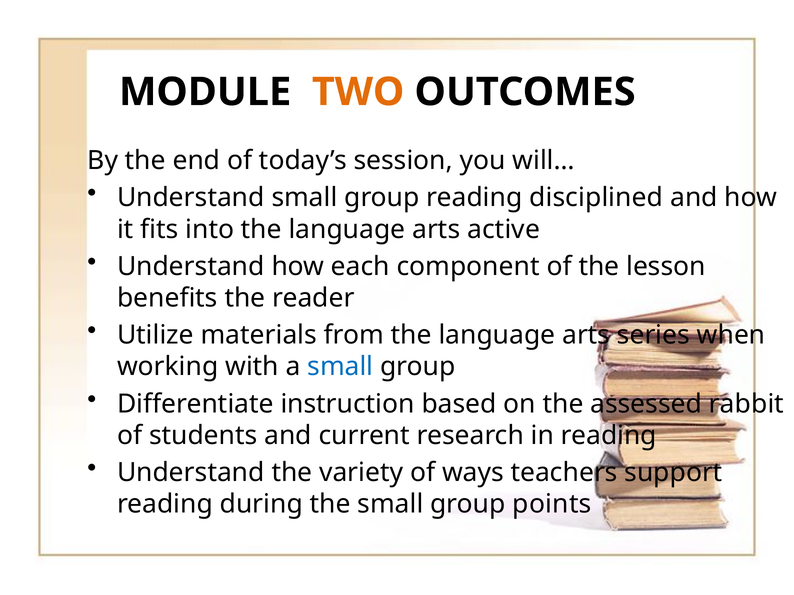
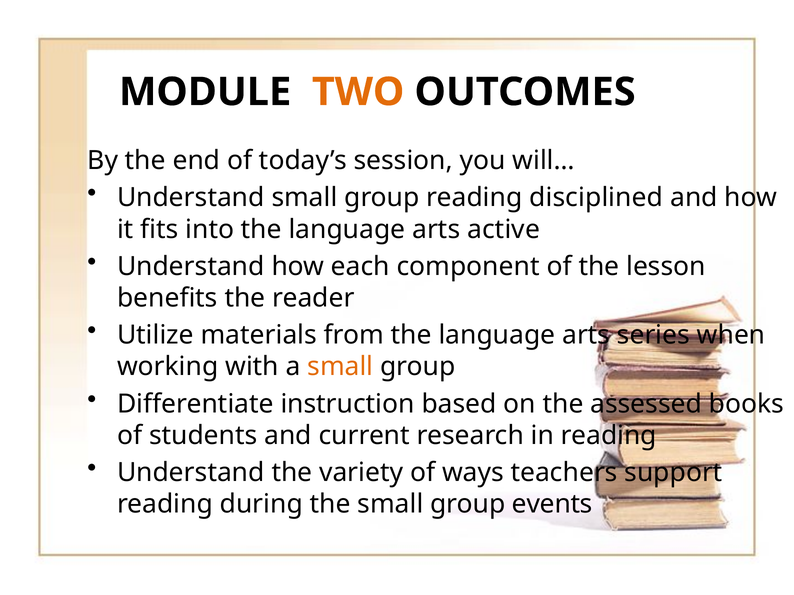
small at (340, 367) colour: blue -> orange
rabbit: rabbit -> books
points: points -> events
